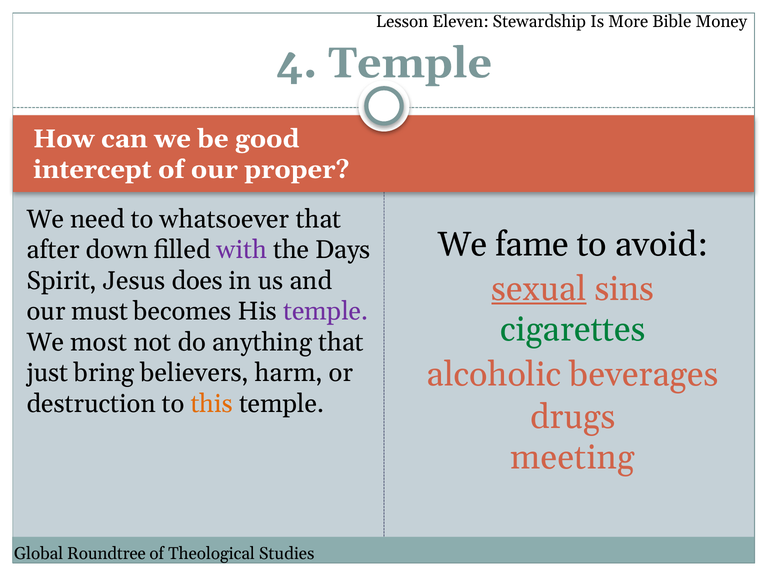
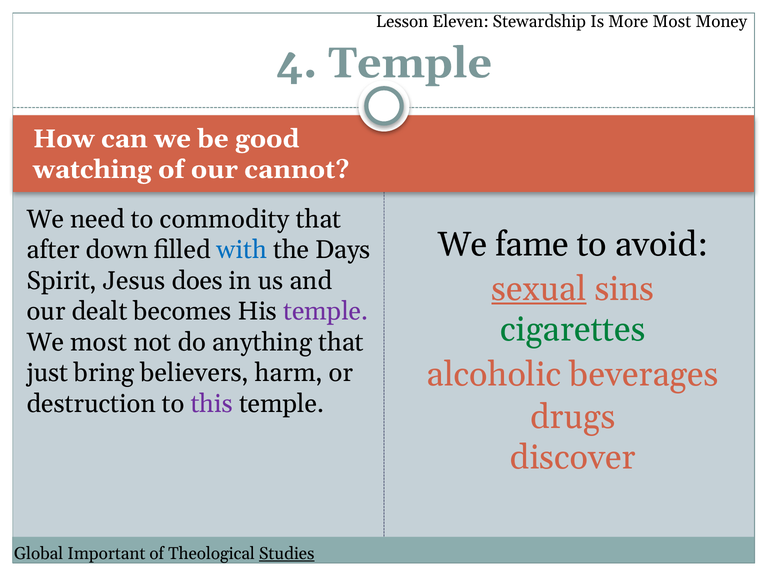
More Bible: Bible -> Most
intercept: intercept -> watching
proper: proper -> cannot
whatsoever: whatsoever -> commodity
with colour: purple -> blue
must: must -> dealt
this colour: orange -> purple
meeting: meeting -> discover
Roundtree: Roundtree -> Important
Studies underline: none -> present
